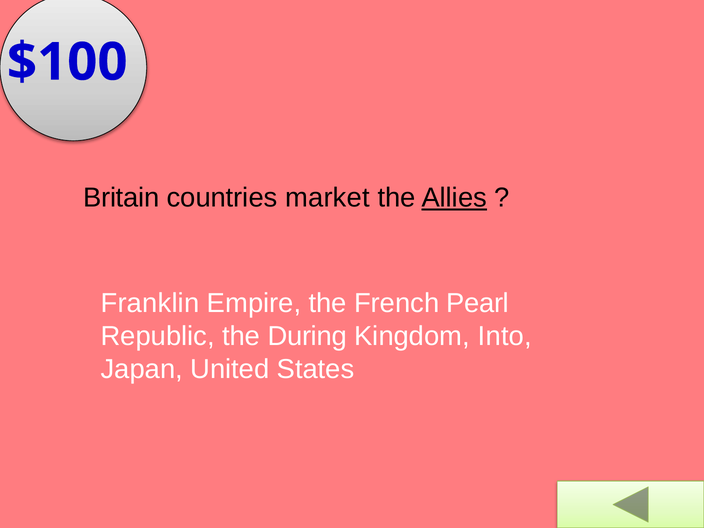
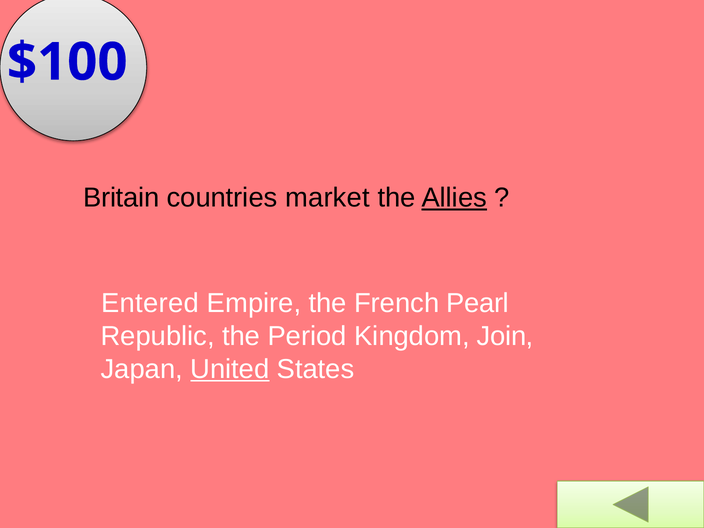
Franklin: Franklin -> Entered
During: During -> Period
Into: Into -> Join
United underline: none -> present
